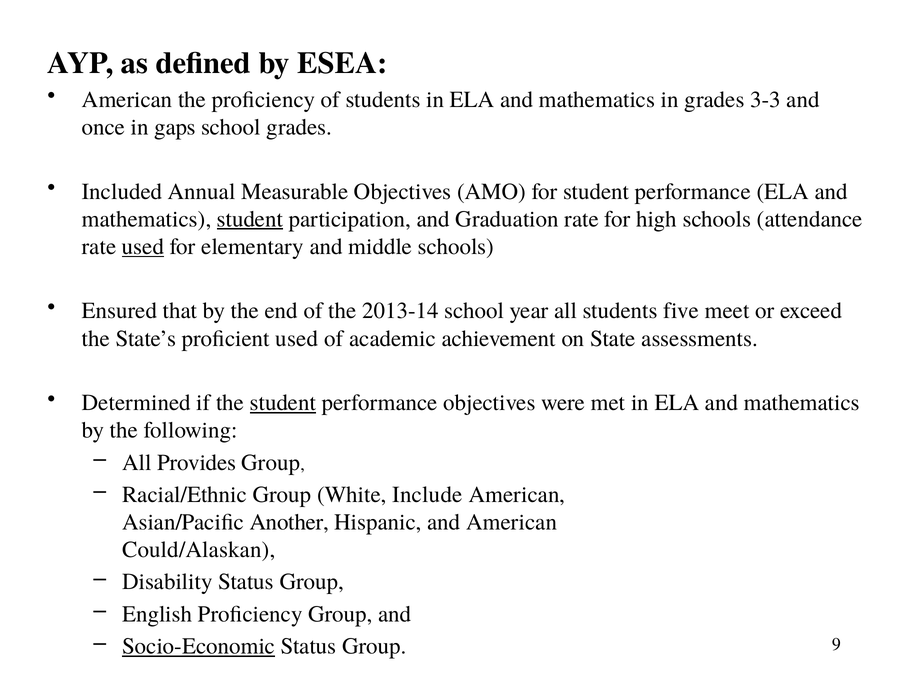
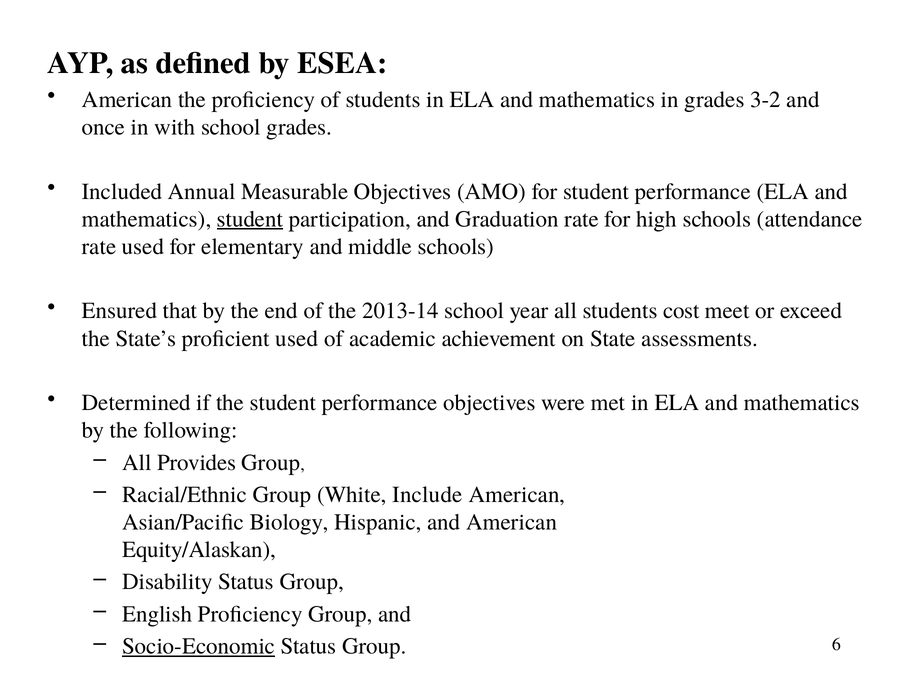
3-3: 3-3 -> 3-2
gaps: gaps -> with
used at (143, 247) underline: present -> none
five: five -> cost
student at (283, 403) underline: present -> none
Another: Another -> Biology
Could/Alaskan: Could/Alaskan -> Equity/Alaskan
9: 9 -> 6
